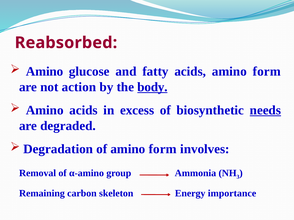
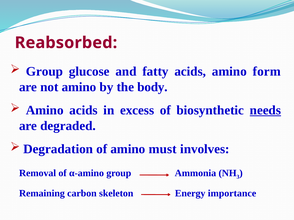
Amino at (45, 71): Amino -> Group
not action: action -> amino
body underline: present -> none
of amino form: form -> must
